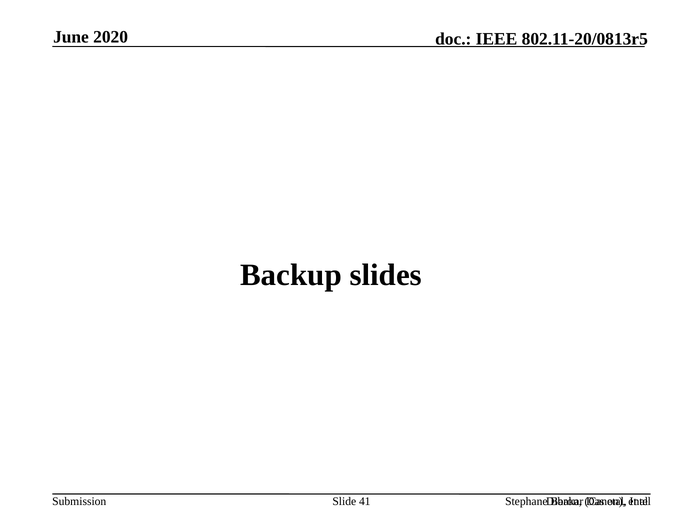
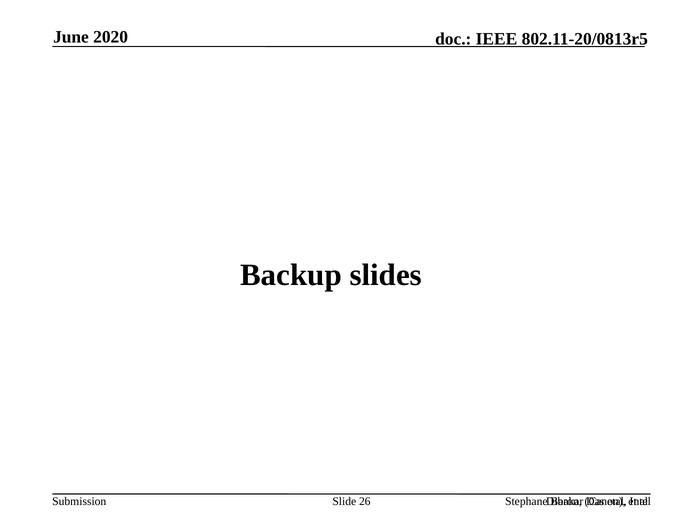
41: 41 -> 26
